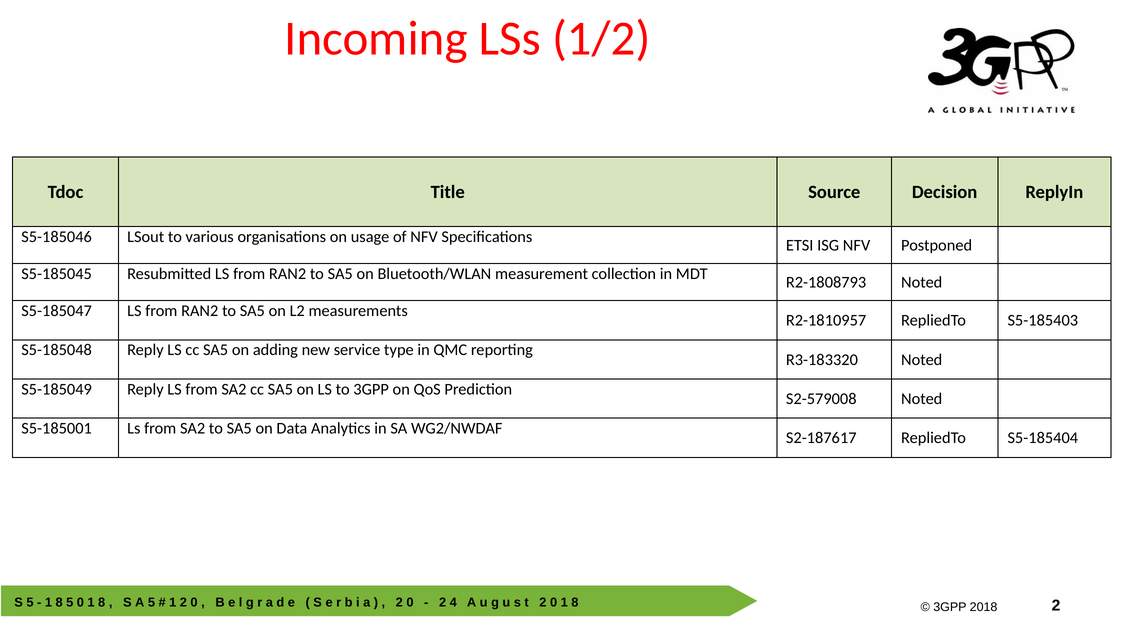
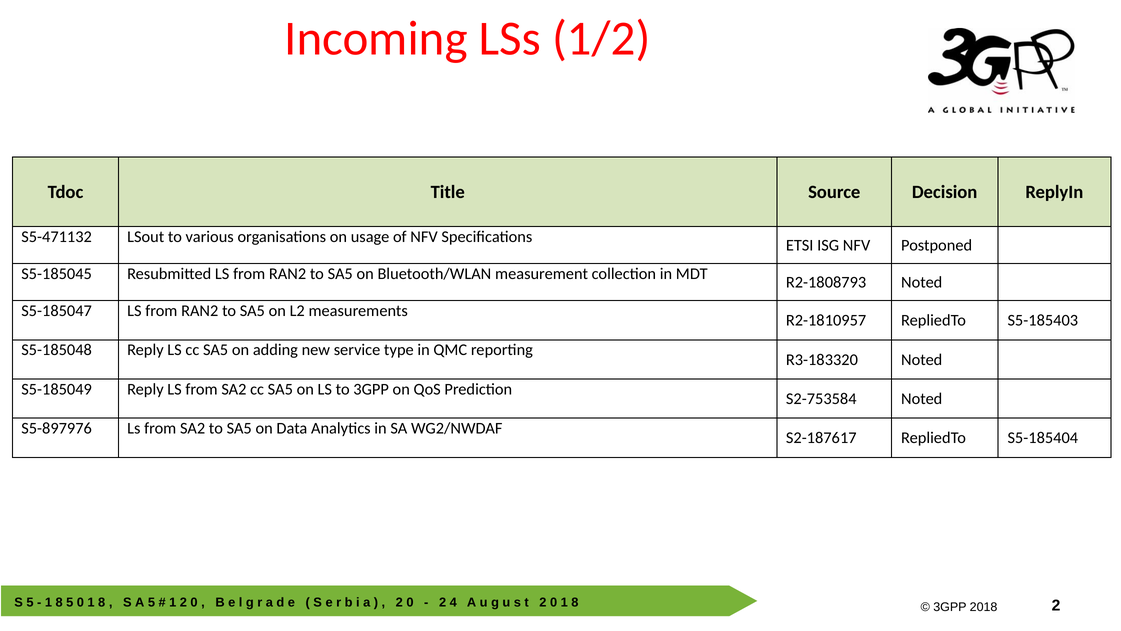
S5-185046: S5-185046 -> S5-471132
S2-579008: S2-579008 -> S2-753584
S5-185001: S5-185001 -> S5-897976
